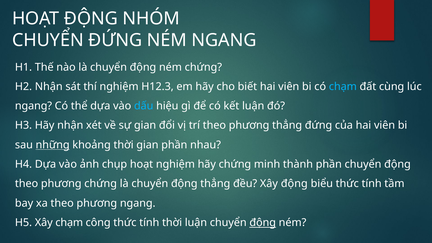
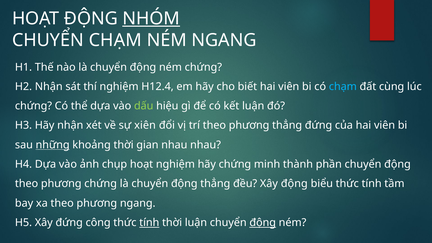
NHÓM underline: none -> present
CHUYỂN ĐỨNG: ĐỨNG -> CHẠM
H12.3: H12.3 -> H12.4
ngang at (33, 106): ngang -> chứng
dấu colour: light blue -> light green
sự gian: gian -> xiên
gian phần: phần -> nhau
Xây chạm: chạm -> đứng
tính at (149, 223) underline: none -> present
